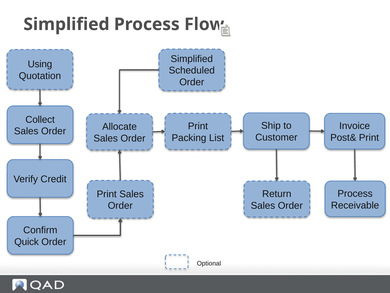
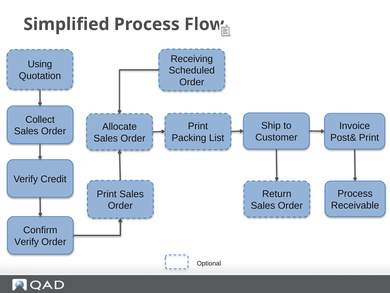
Simplified at (192, 59): Simplified -> Receiving
Quick at (27, 241): Quick -> Verify
